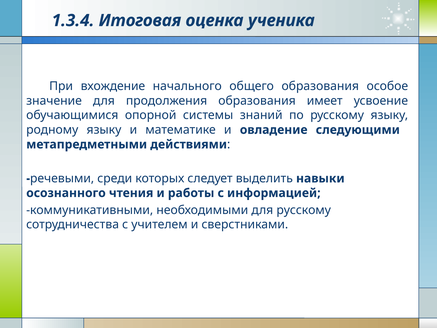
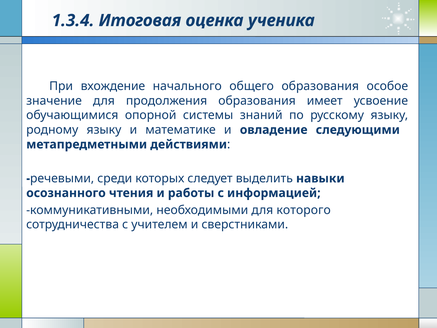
для русскому: русскому -> которого
